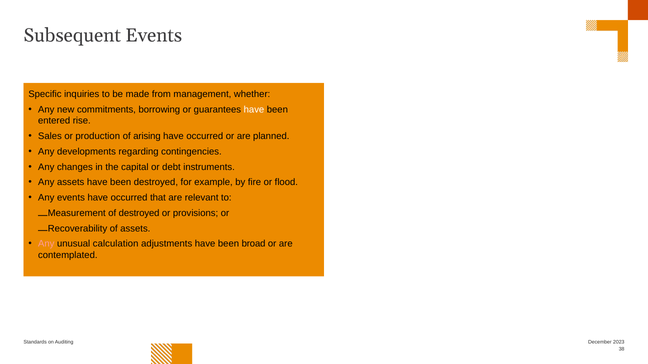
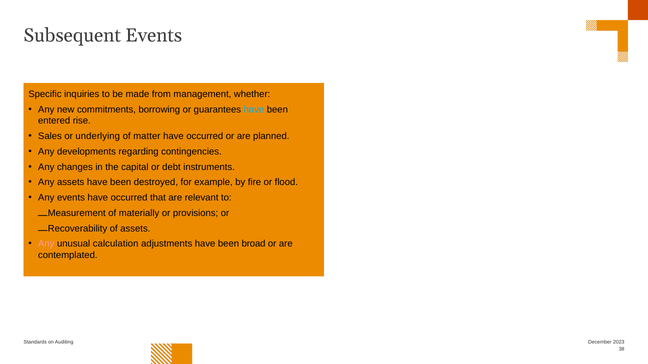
have at (254, 110) colour: white -> light blue
production: production -> underlying
arising: arising -> matter
of destroyed: destroyed -> materially
